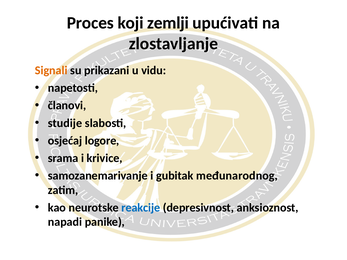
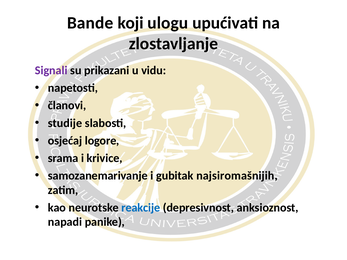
Proces: Proces -> Bande
zemlji: zemlji -> ulogu
Signali colour: orange -> purple
međunarodnog: međunarodnog -> najsiromašnijih
